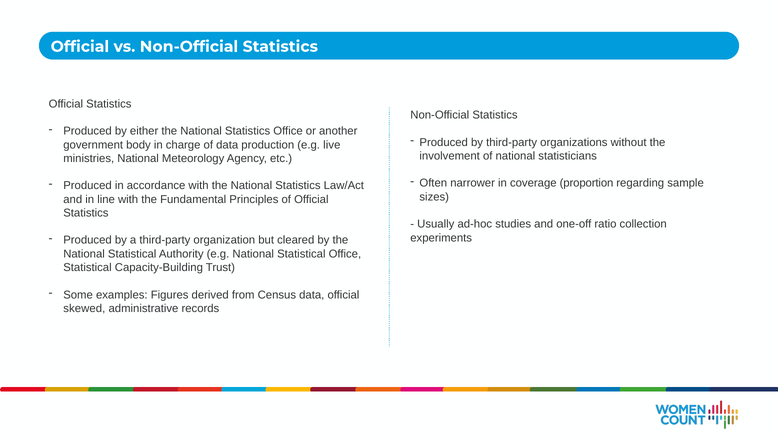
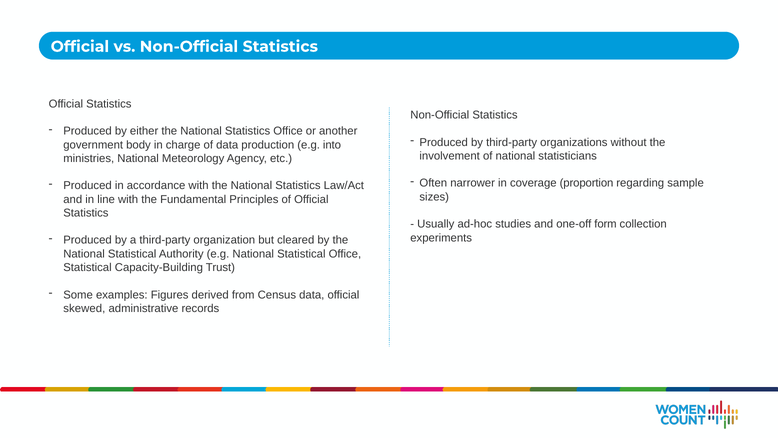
live: live -> into
ratio: ratio -> form
